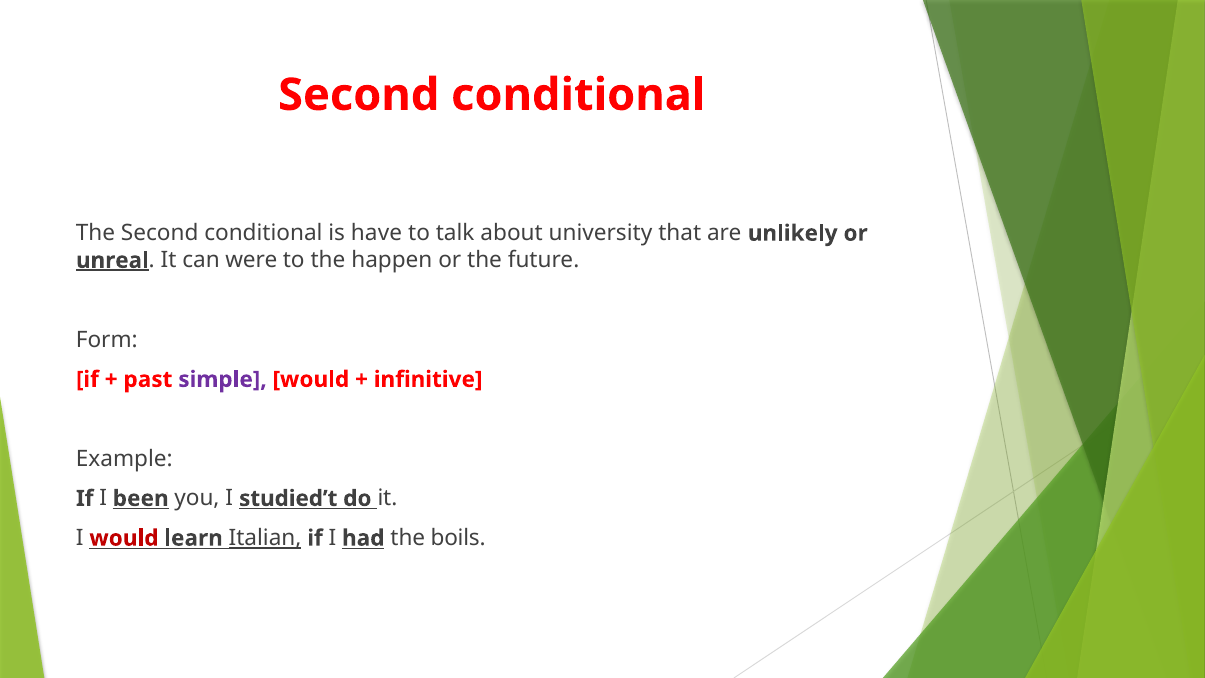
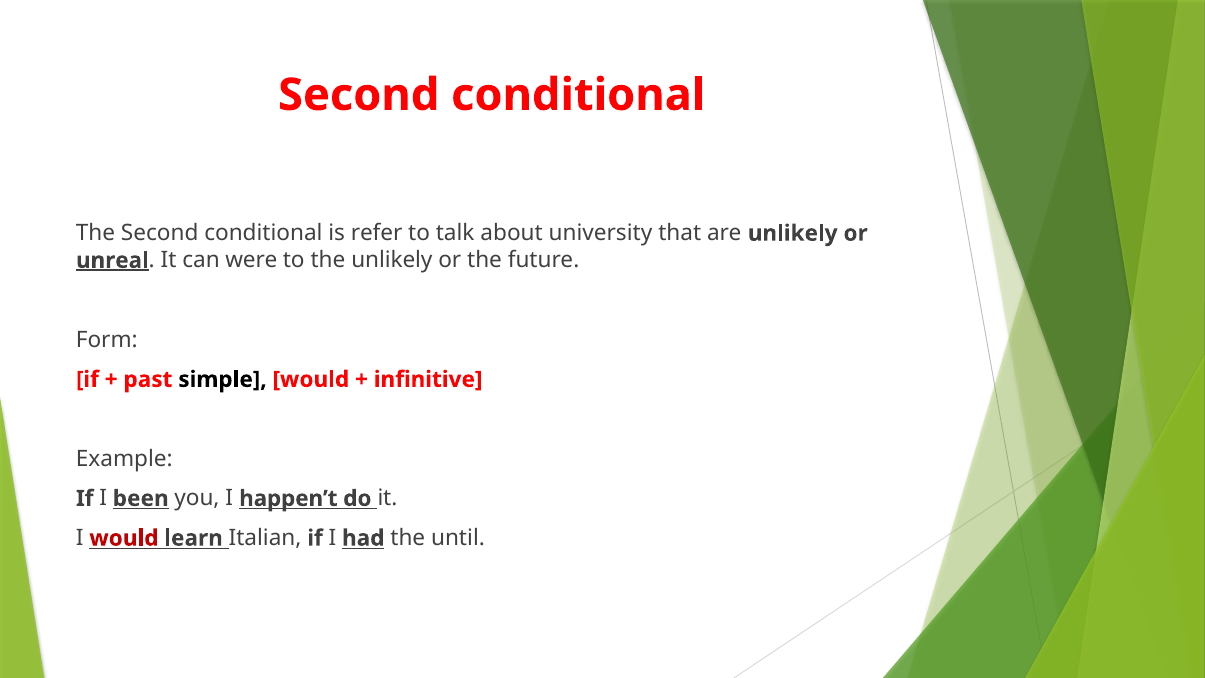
have: have -> refer
the happen: happen -> unlikely
simple colour: purple -> black
studied’t: studied’t -> happen’t
Italian underline: present -> none
boils: boils -> until
